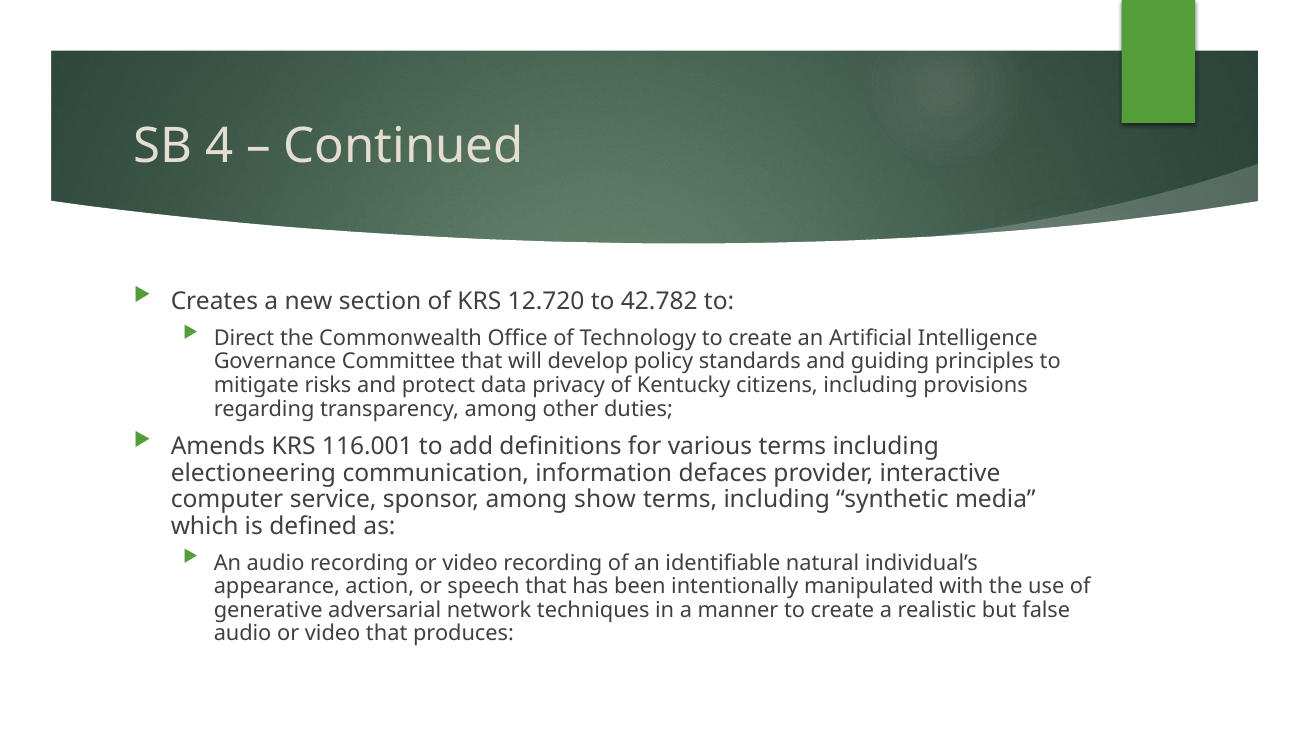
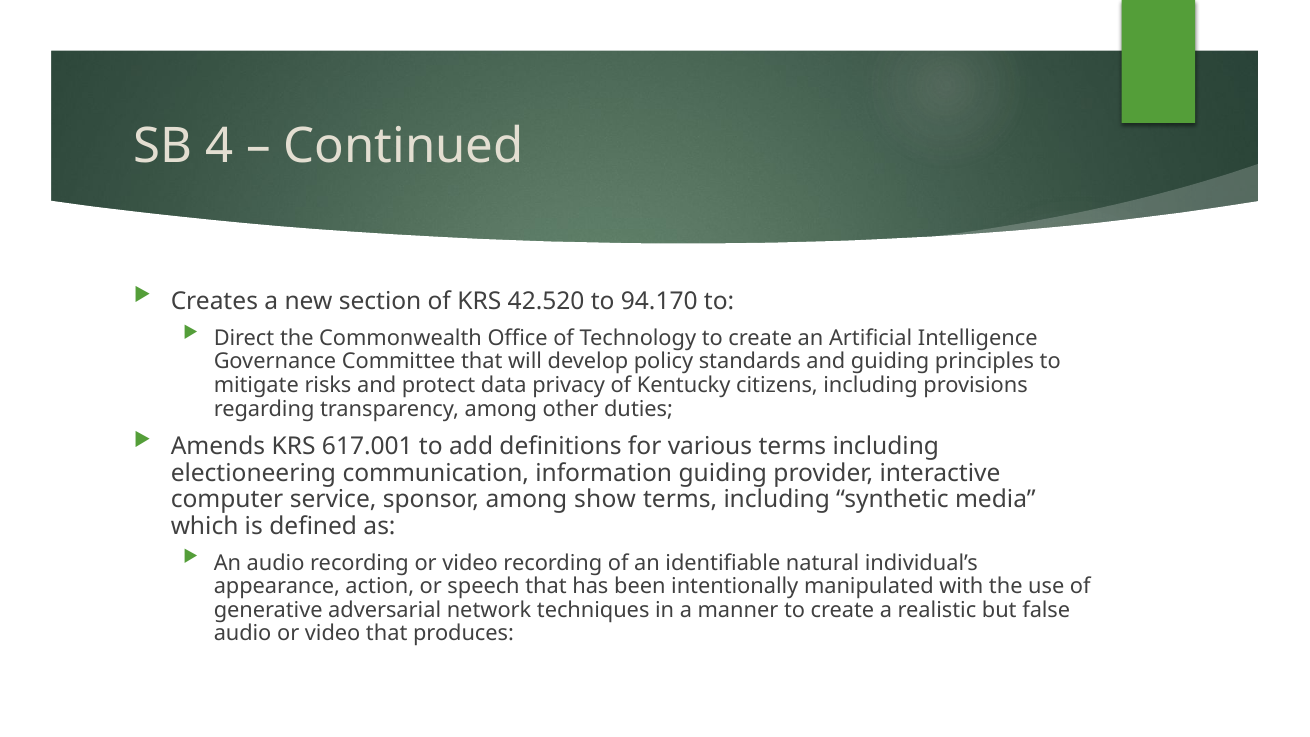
12.720: 12.720 -> 42.520
42.782: 42.782 -> 94.170
116.001: 116.001 -> 617.001
information defaces: defaces -> guiding
